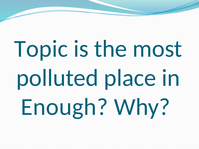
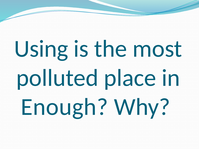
Topic: Topic -> Using
